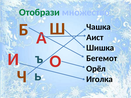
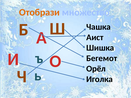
Отобрази colour: green -> orange
